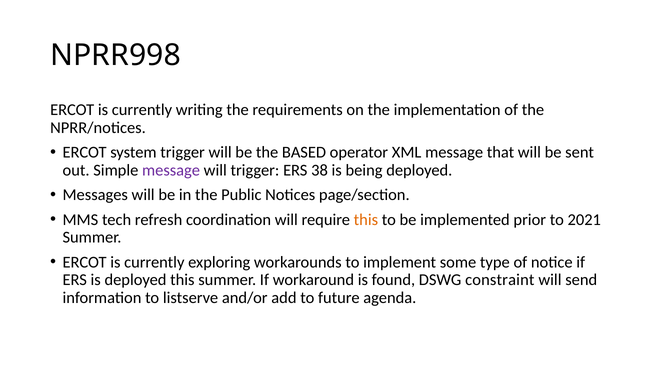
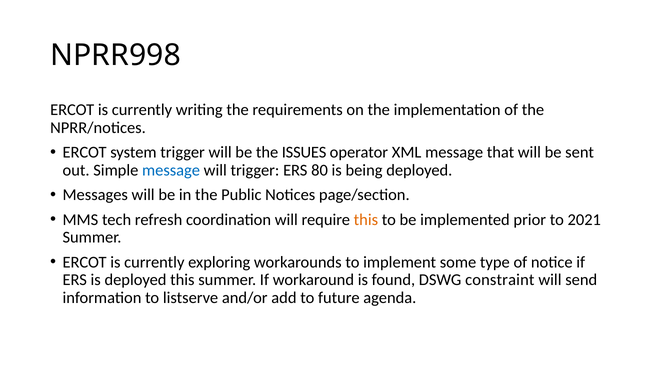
BASED: BASED -> ISSUES
message at (171, 170) colour: purple -> blue
38: 38 -> 80
